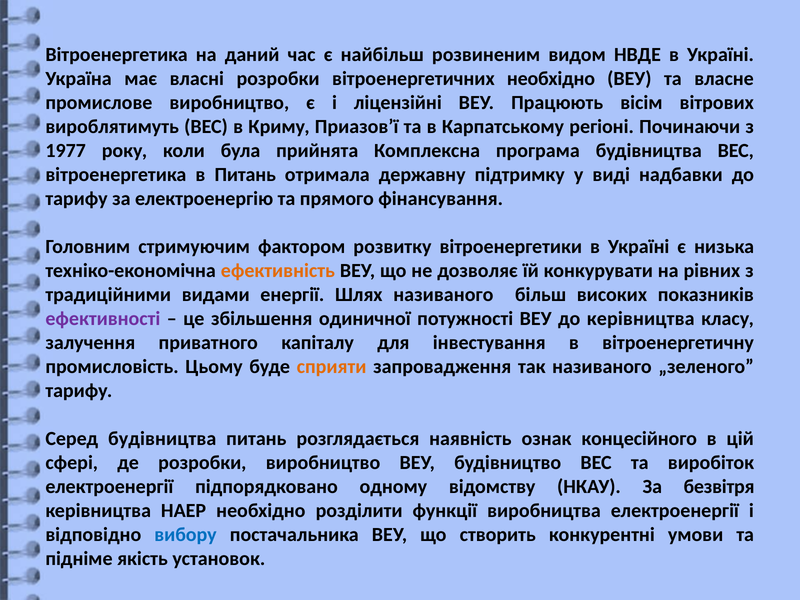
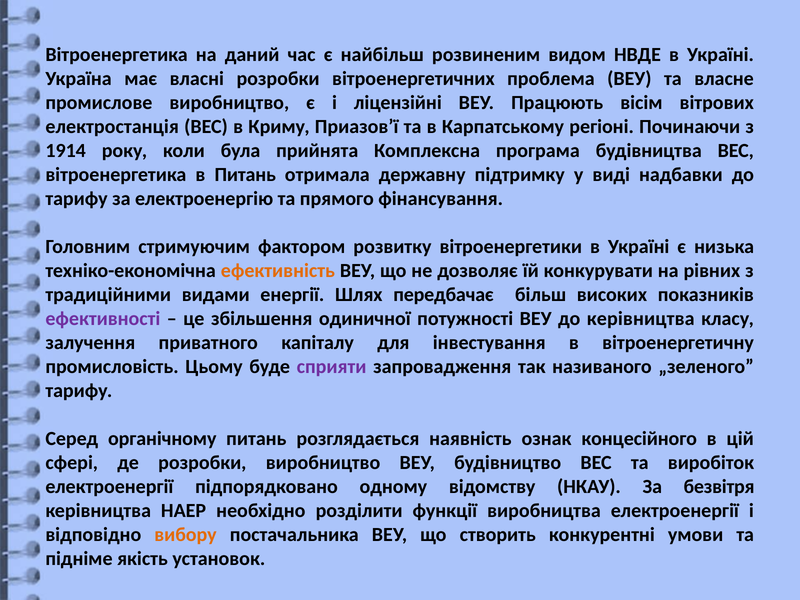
вітроенергетичних необхідно: необхідно -> проблема
вироблятимуть: вироблятимуть -> електростанція
1977: 1977 -> 1914
Шлях називаного: називаного -> передбачає
сприяти colour: orange -> purple
Серед будівництва: будівництва -> органічному
вибору colour: blue -> orange
